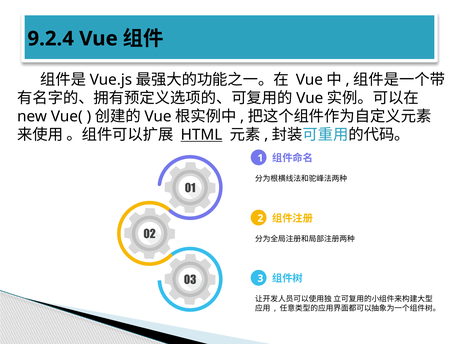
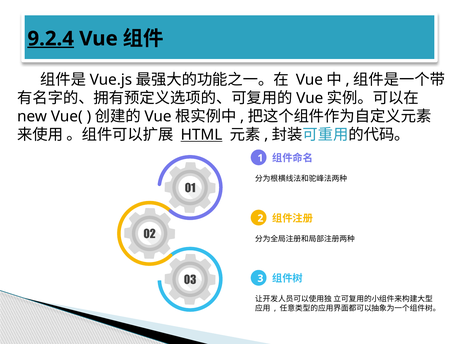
9.2.4 underline: none -> present
